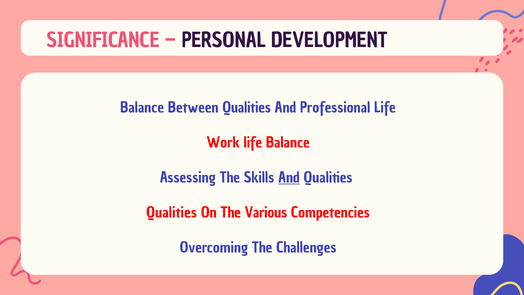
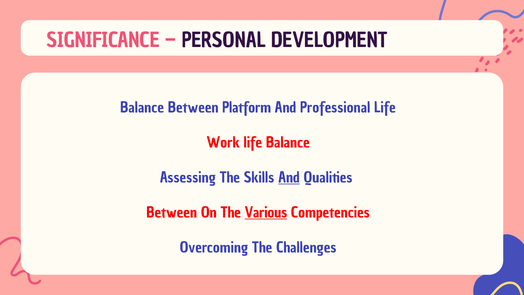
Between Qualities: Qualities -> Platform
Qualities at (172, 213): Qualities -> Between
Various underline: none -> present
